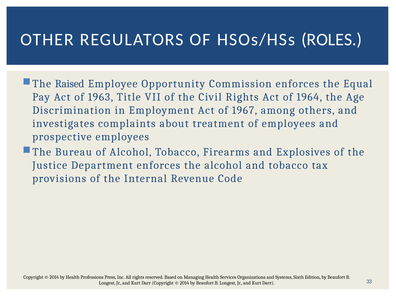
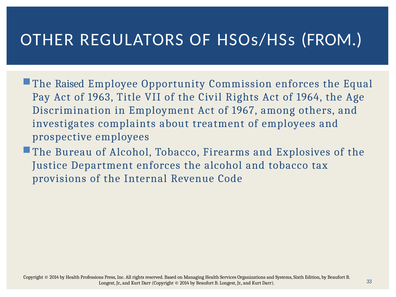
ROLES: ROLES -> FROM
